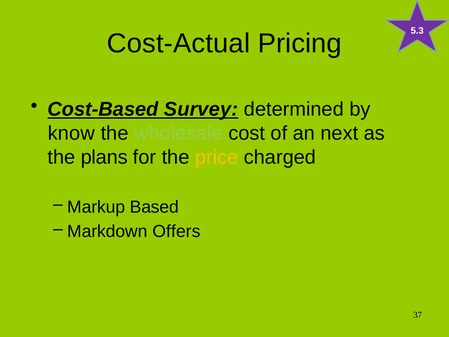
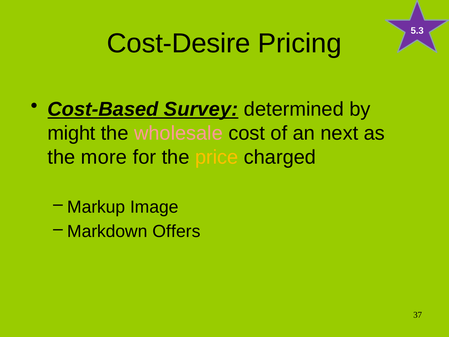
Cost-Actual: Cost-Actual -> Cost-Desire
know: know -> might
wholesale colour: light green -> pink
plans: plans -> more
Based: Based -> Image
